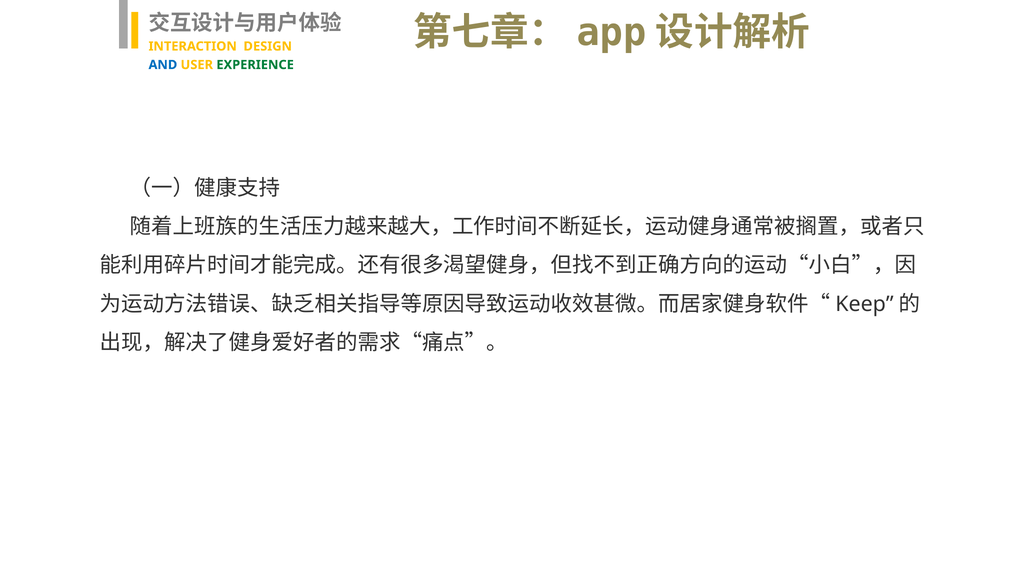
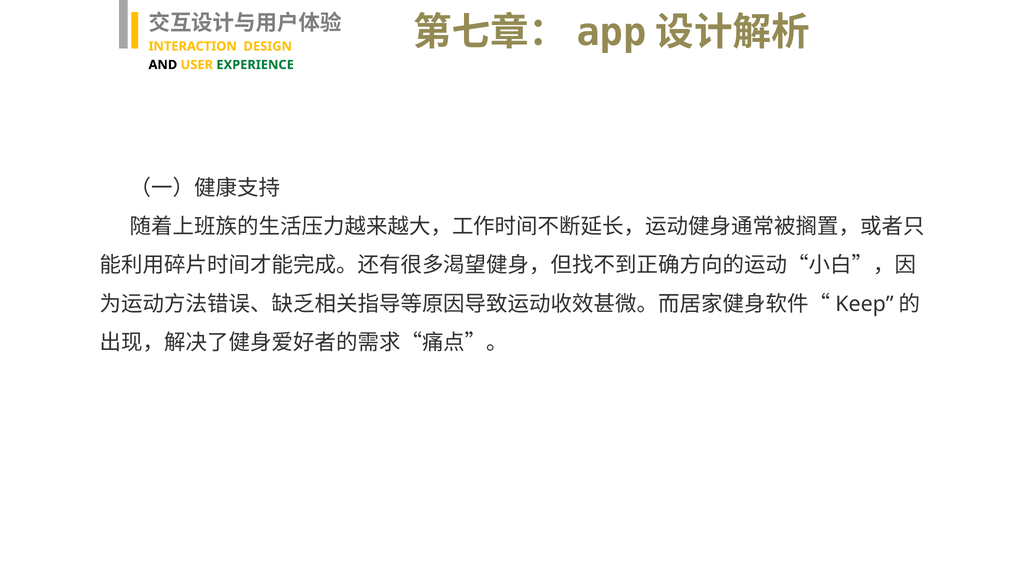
AND colour: blue -> black
